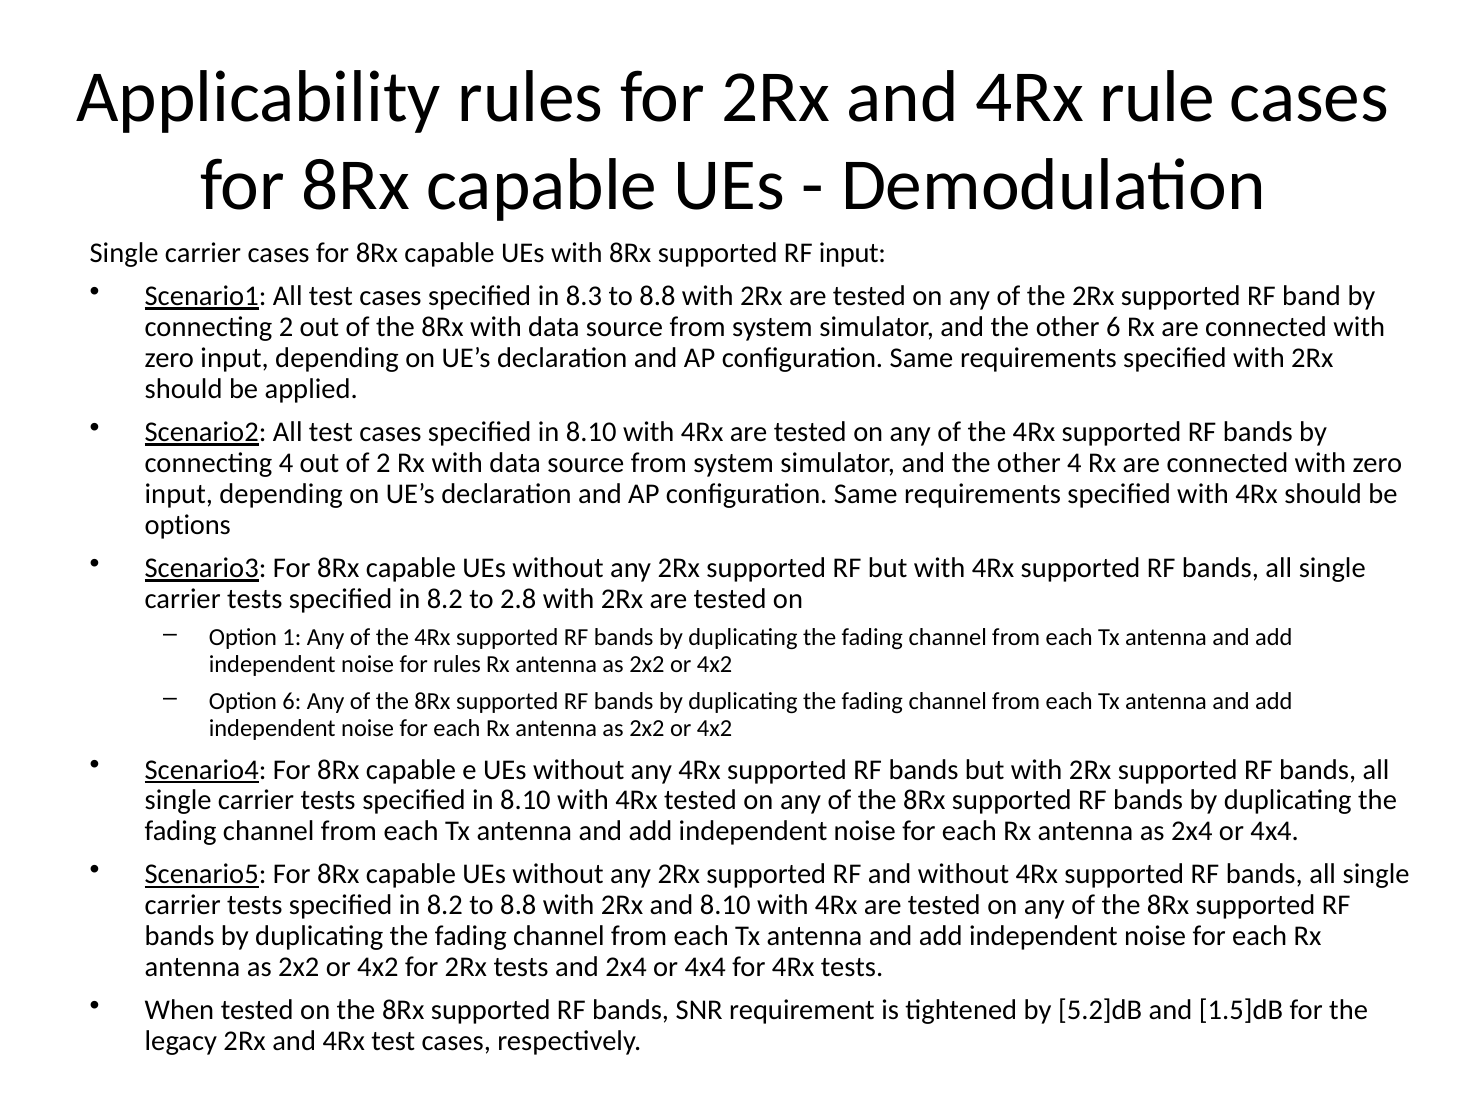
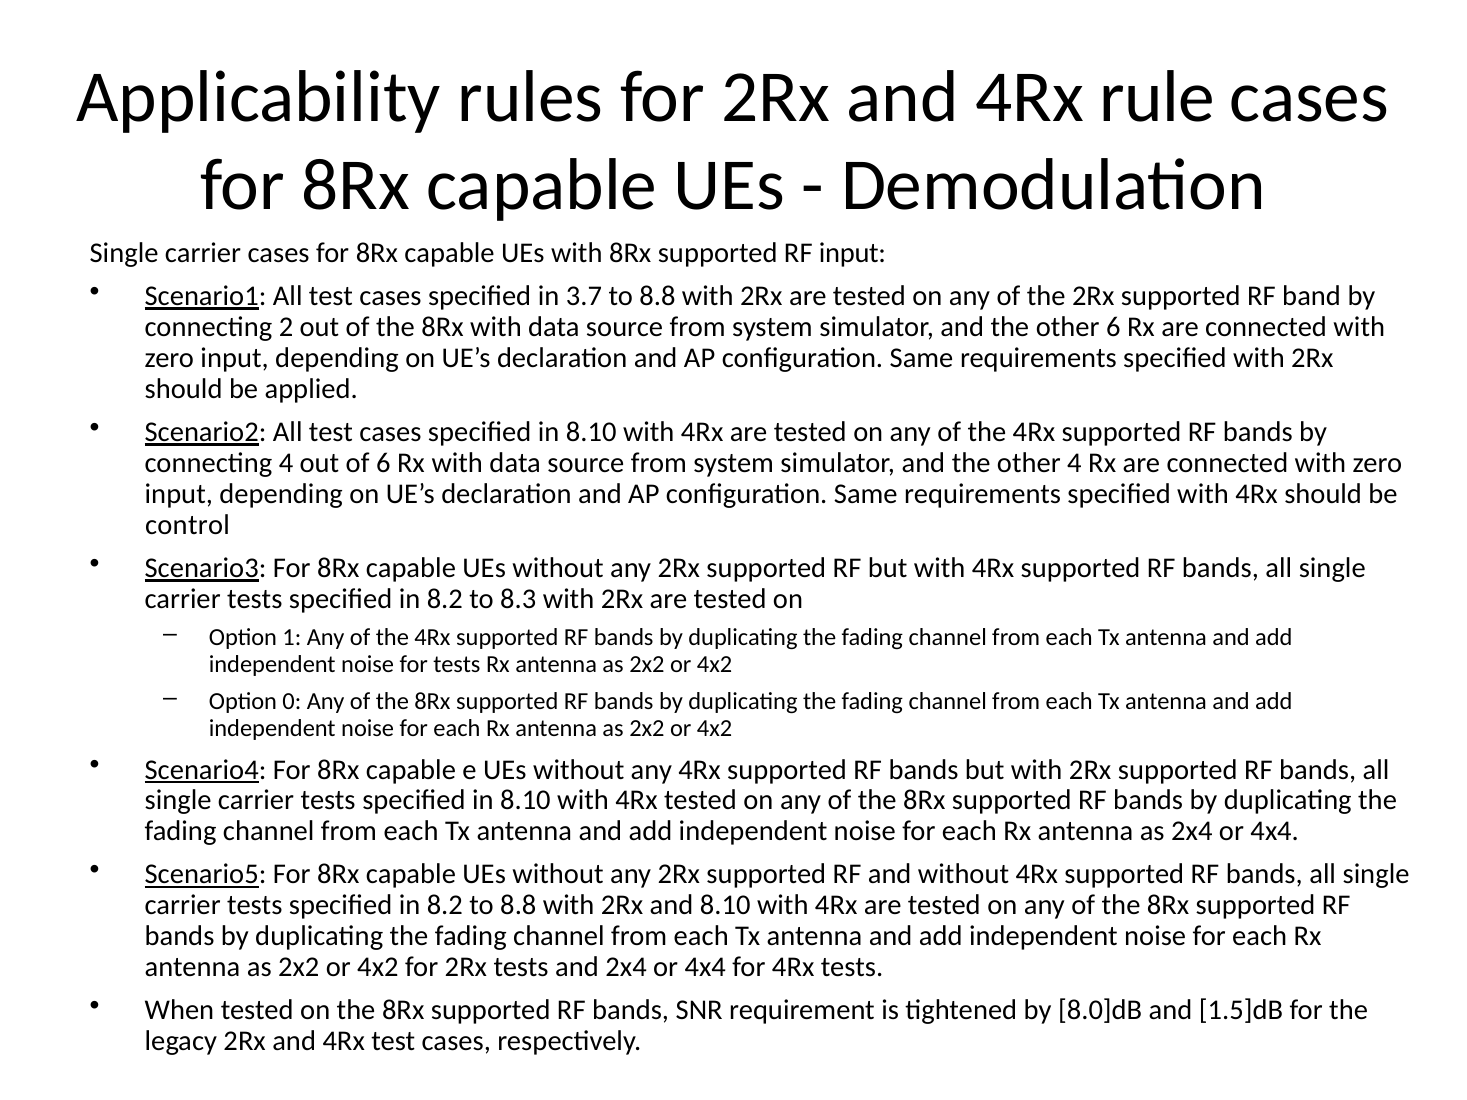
8.3: 8.3 -> 3.7
of 2: 2 -> 6
options: options -> control
2.8: 2.8 -> 8.3
for rules: rules -> tests
Option 6: 6 -> 0
5.2]dB: 5.2]dB -> 8.0]dB
